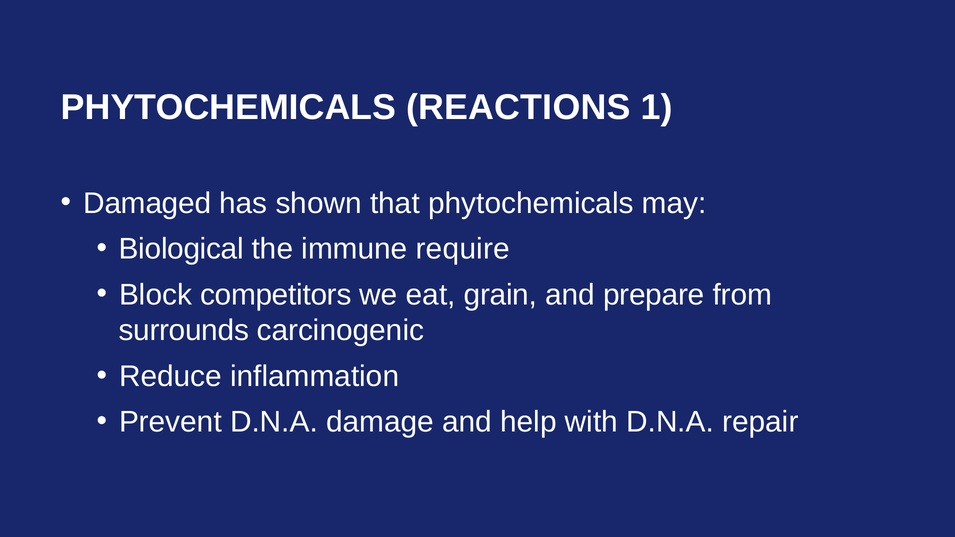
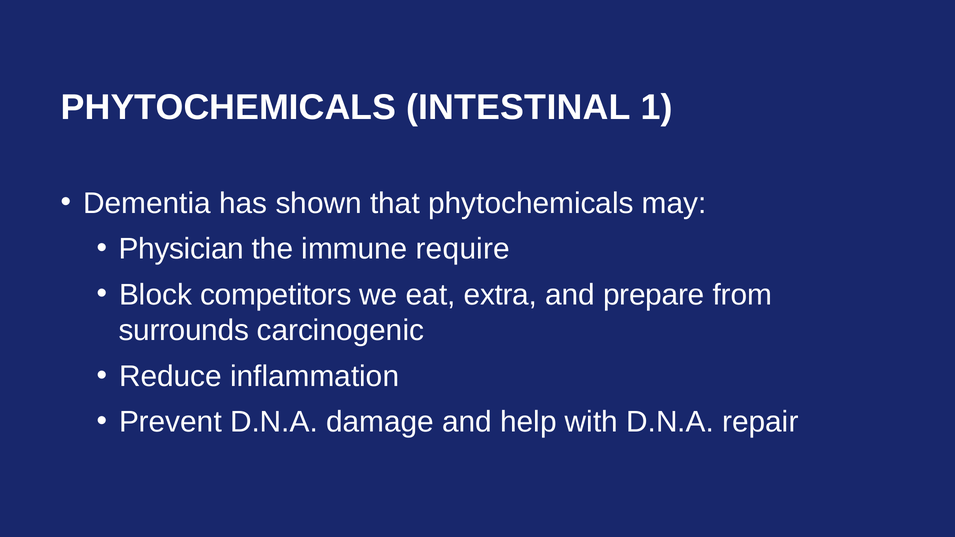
REACTIONS: REACTIONS -> INTESTINAL
Damaged: Damaged -> Dementia
Biological: Biological -> Physician
grain: grain -> extra
